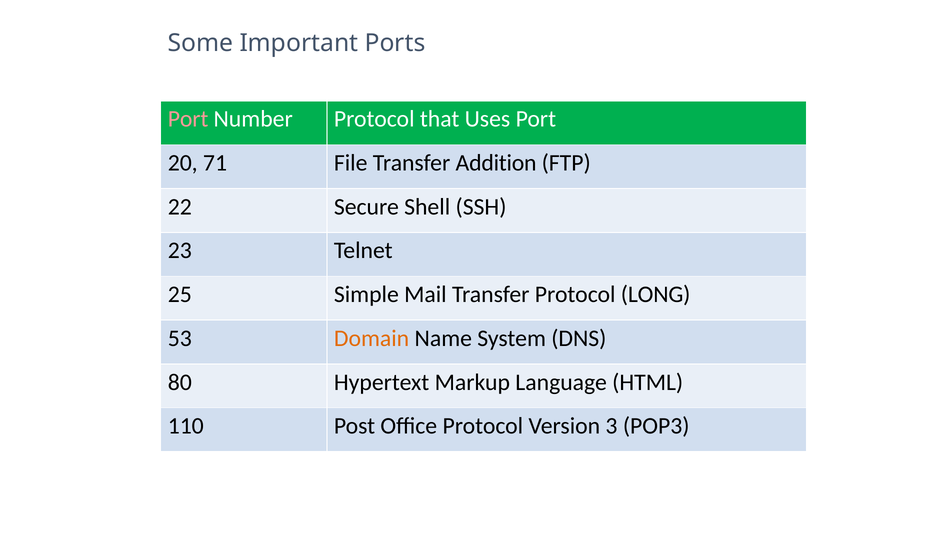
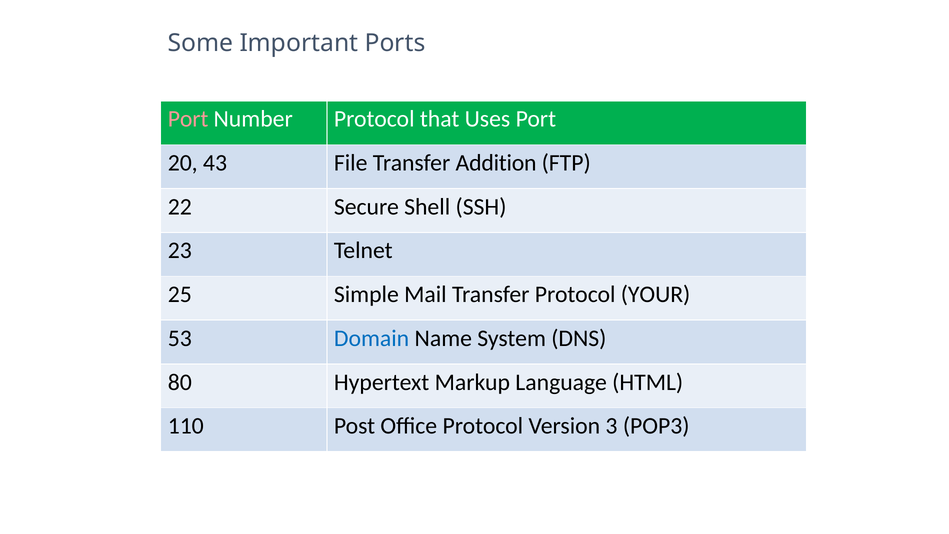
71: 71 -> 43
LONG: LONG -> YOUR
Domain colour: orange -> blue
